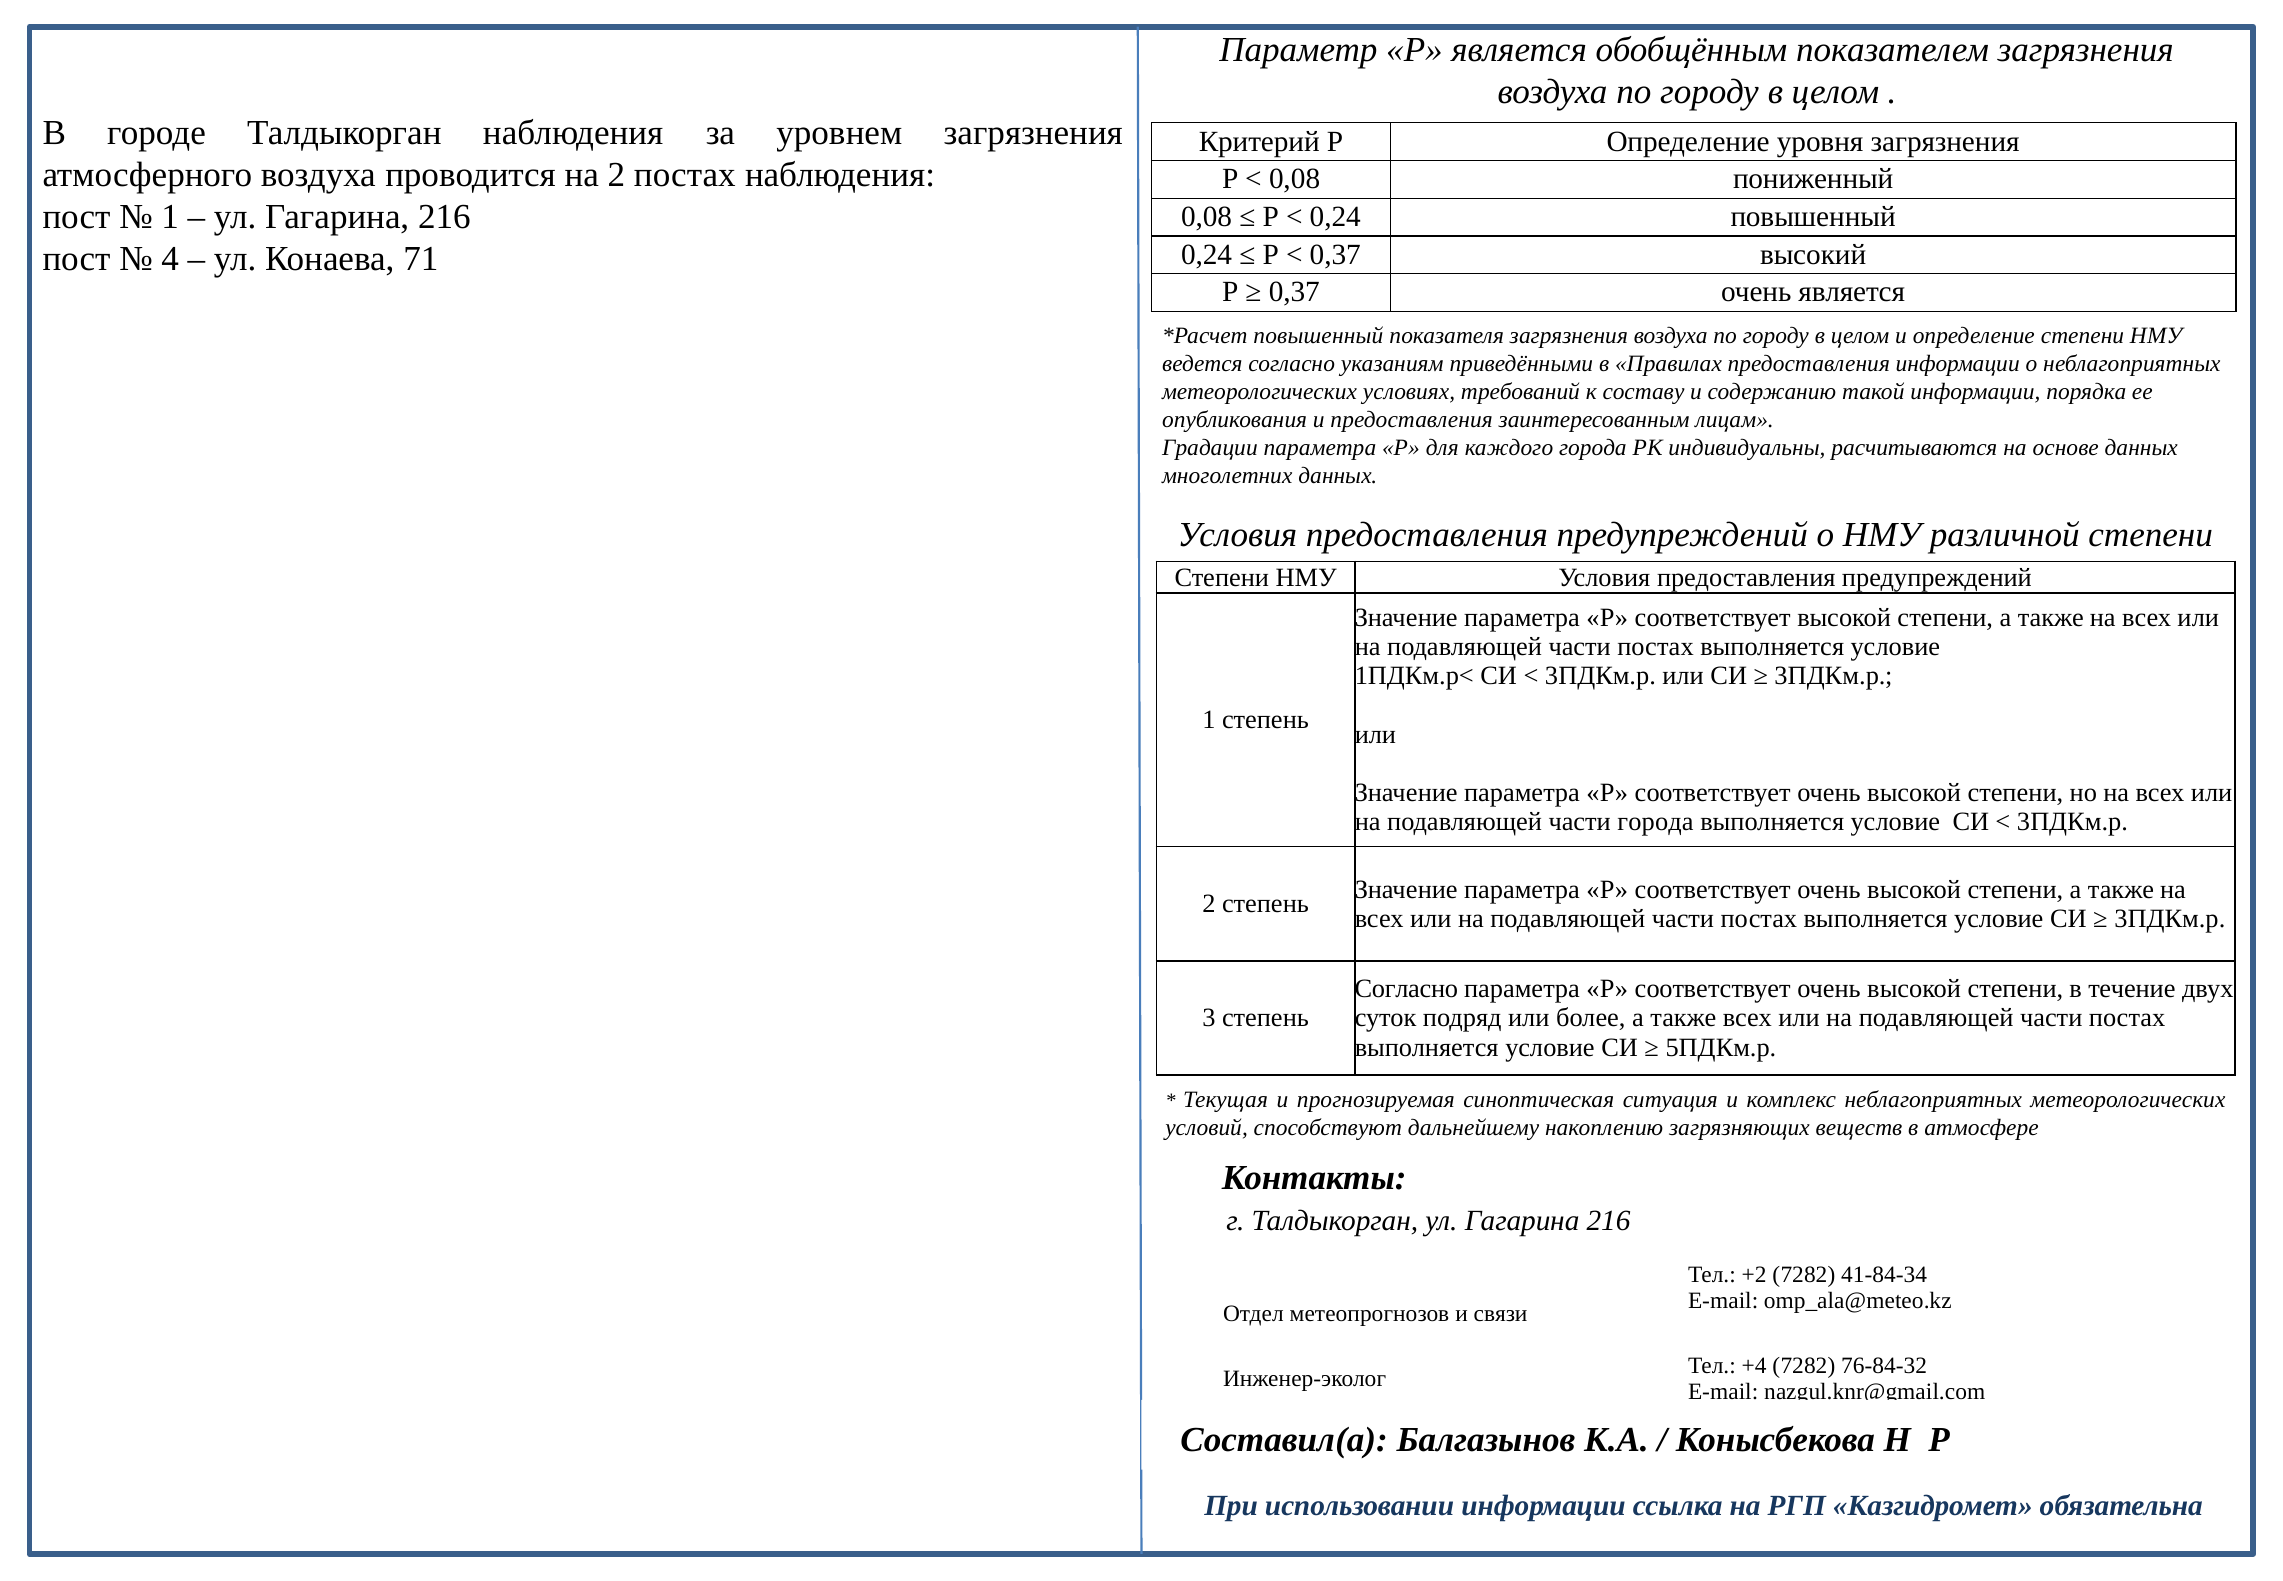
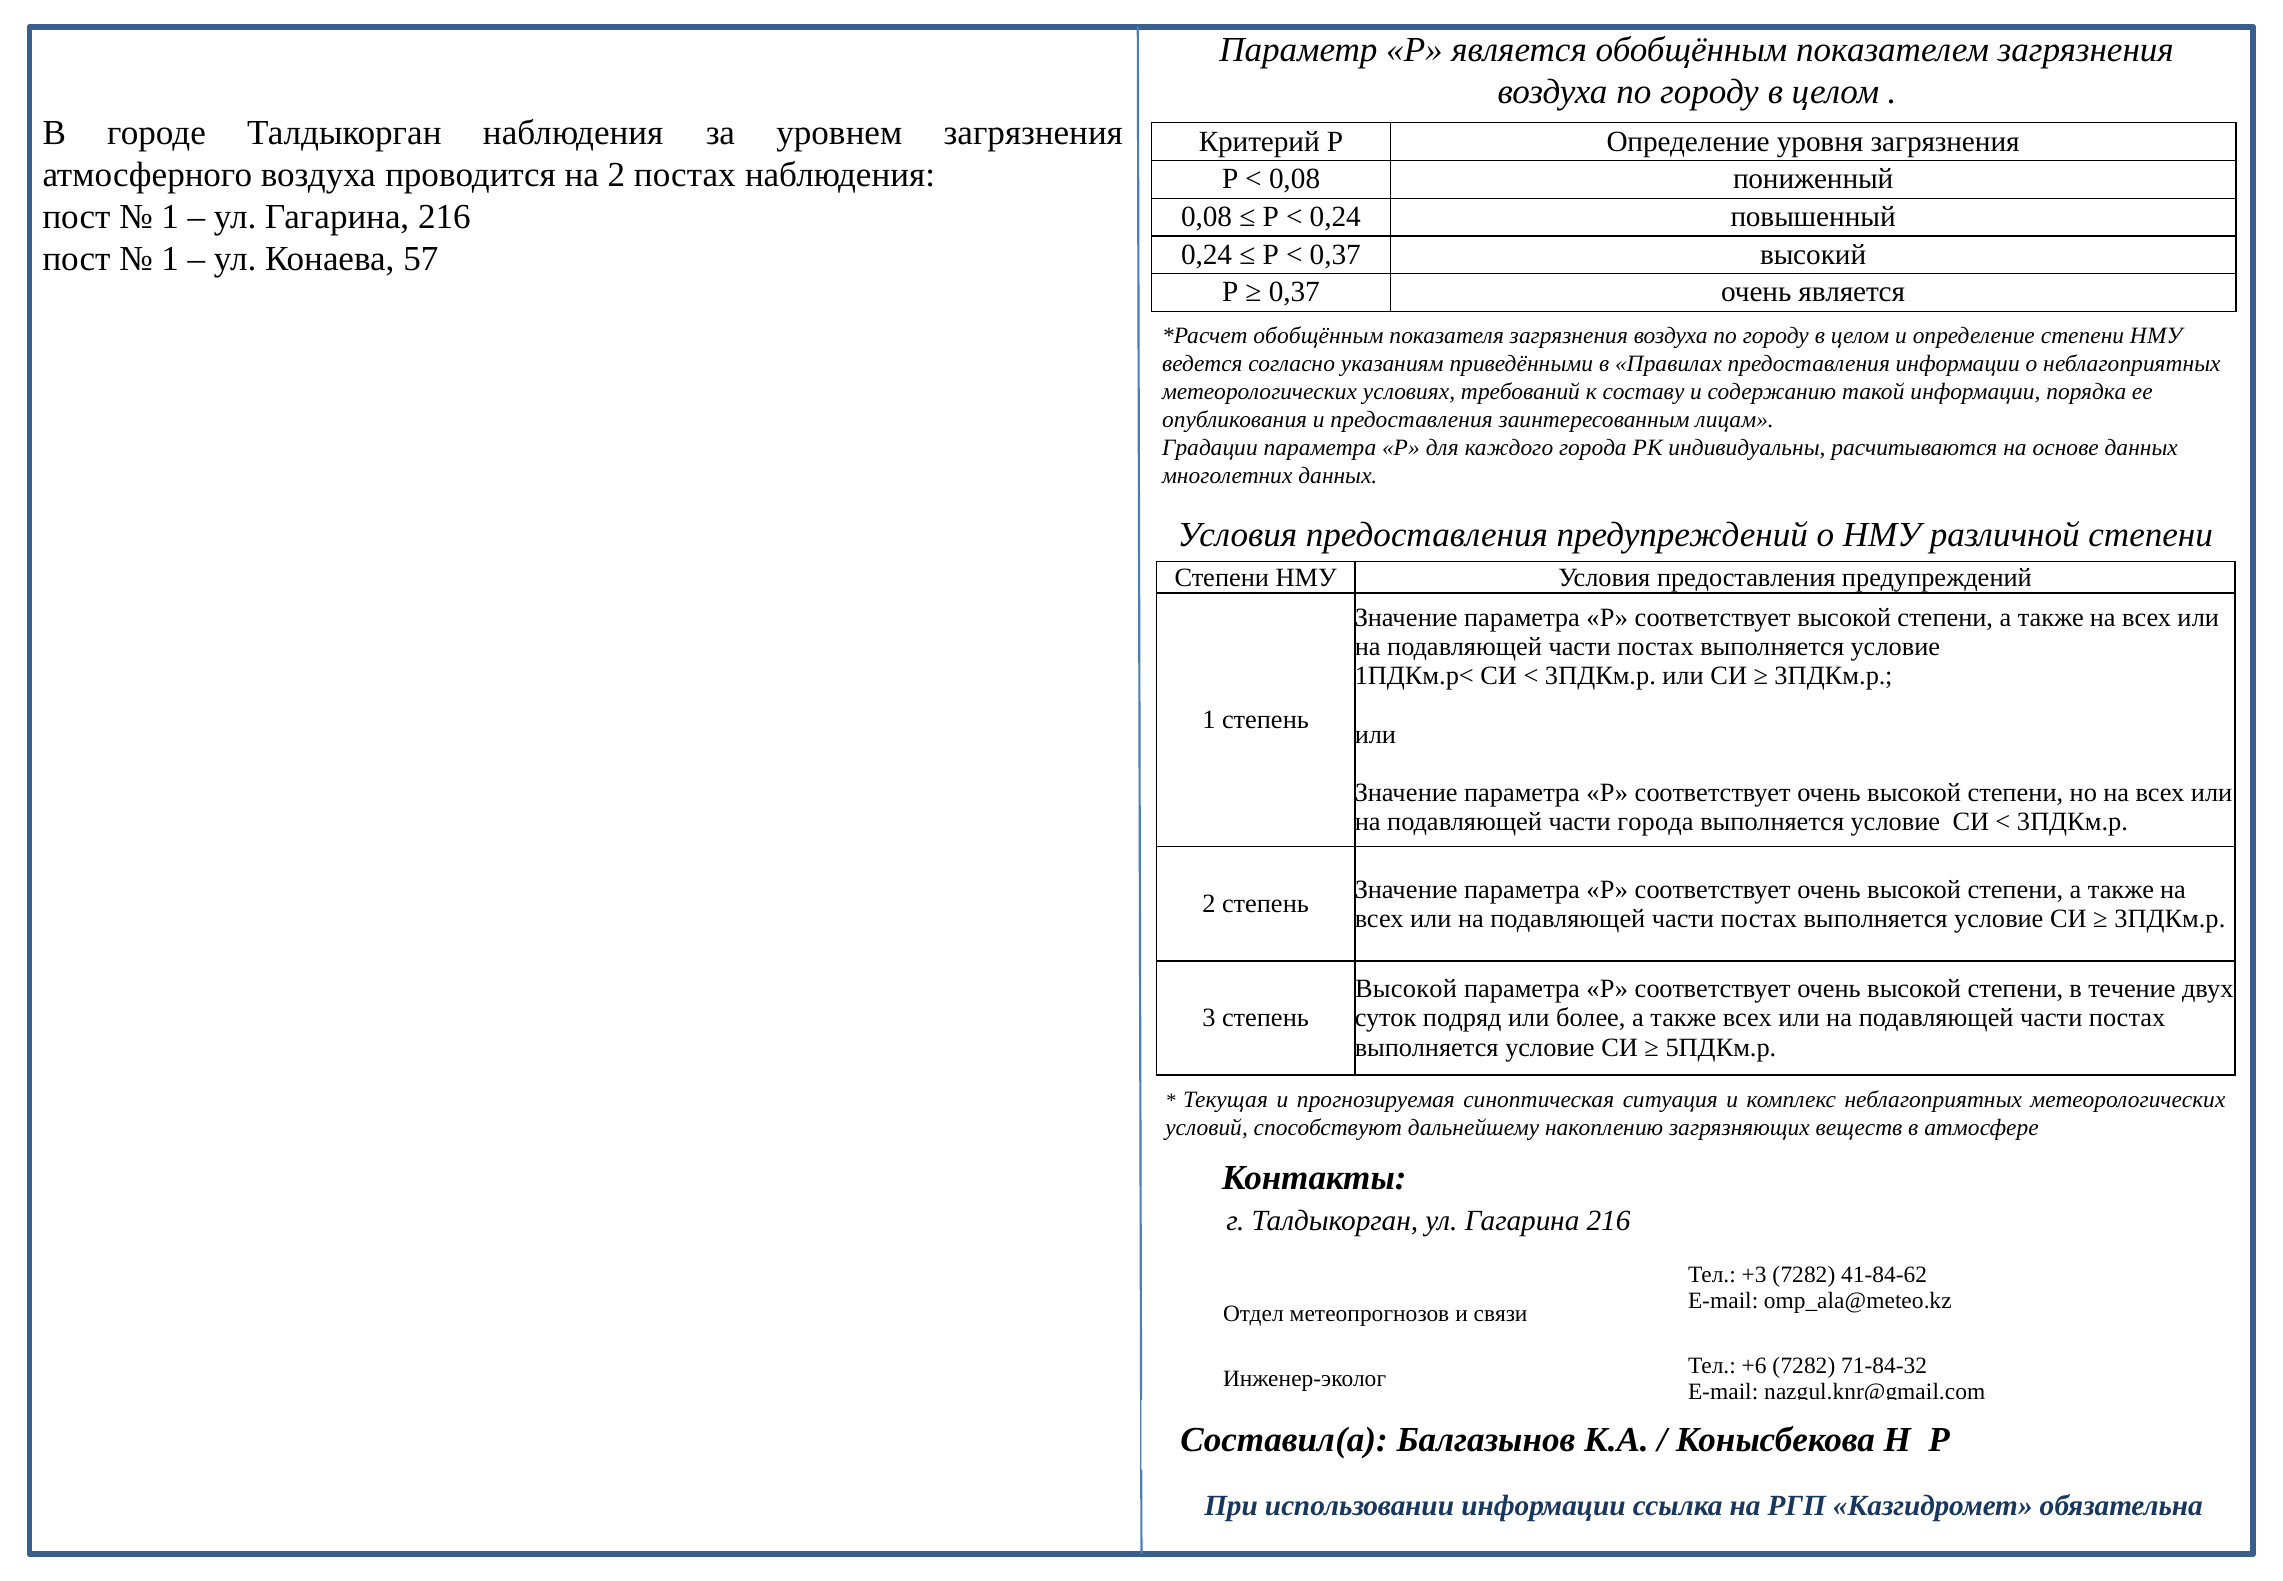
4 at (170, 259): 4 -> 1
71: 71 -> 57
повышенный at (1318, 335): повышенный -> обобщённым
Согласно at (1406, 989): Согласно -> Высокой
+2: +2 -> +3
41-84-34: 41-84-34 -> 41-84-62
+4: +4 -> +6
76-84-32: 76-84-32 -> 71-84-32
